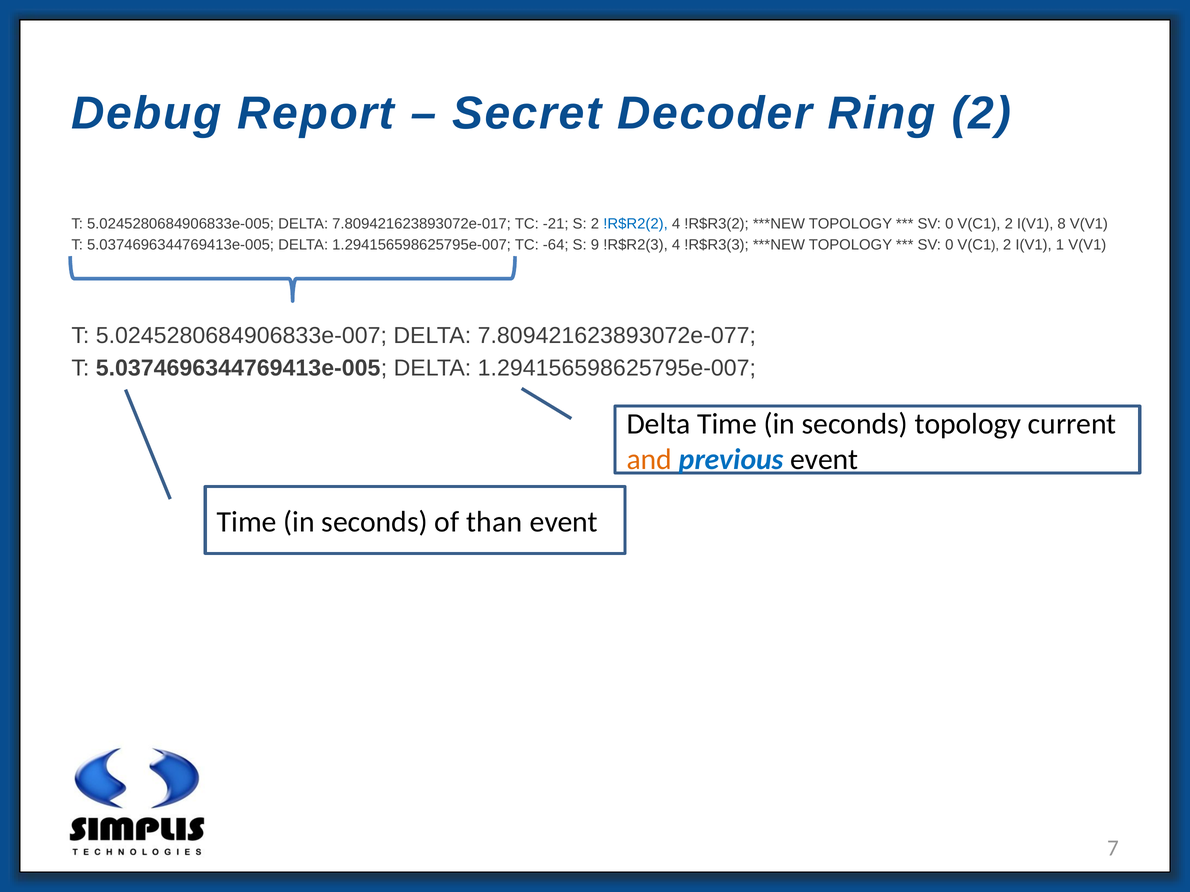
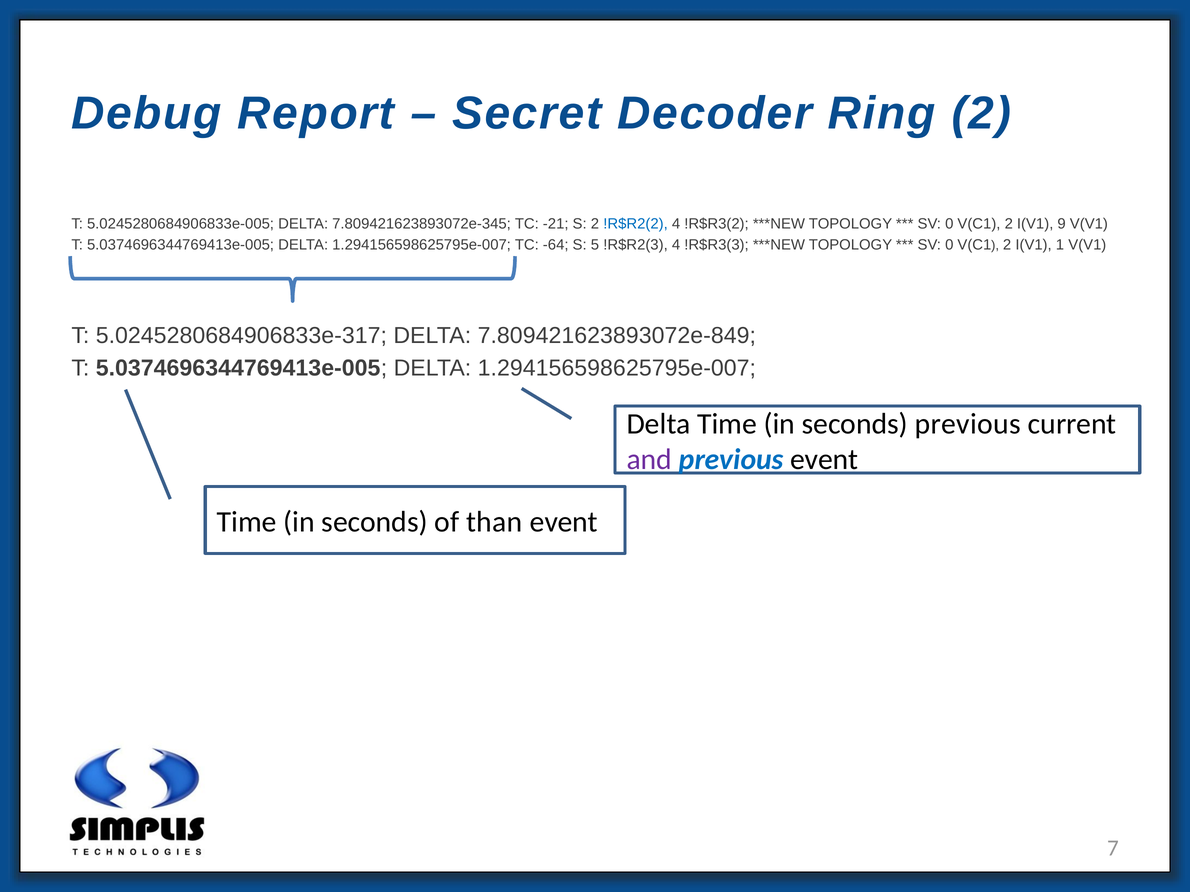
7.809421623893072e-017: 7.809421623893072e-017 -> 7.809421623893072e-345
8: 8 -> 9
9: 9 -> 5
5.0245280684906833e-007: 5.0245280684906833e-007 -> 5.0245280684906833e-317
7.809421623893072e-077: 7.809421623893072e-077 -> 7.809421623893072e-849
seconds topology: topology -> previous
and colour: orange -> purple
